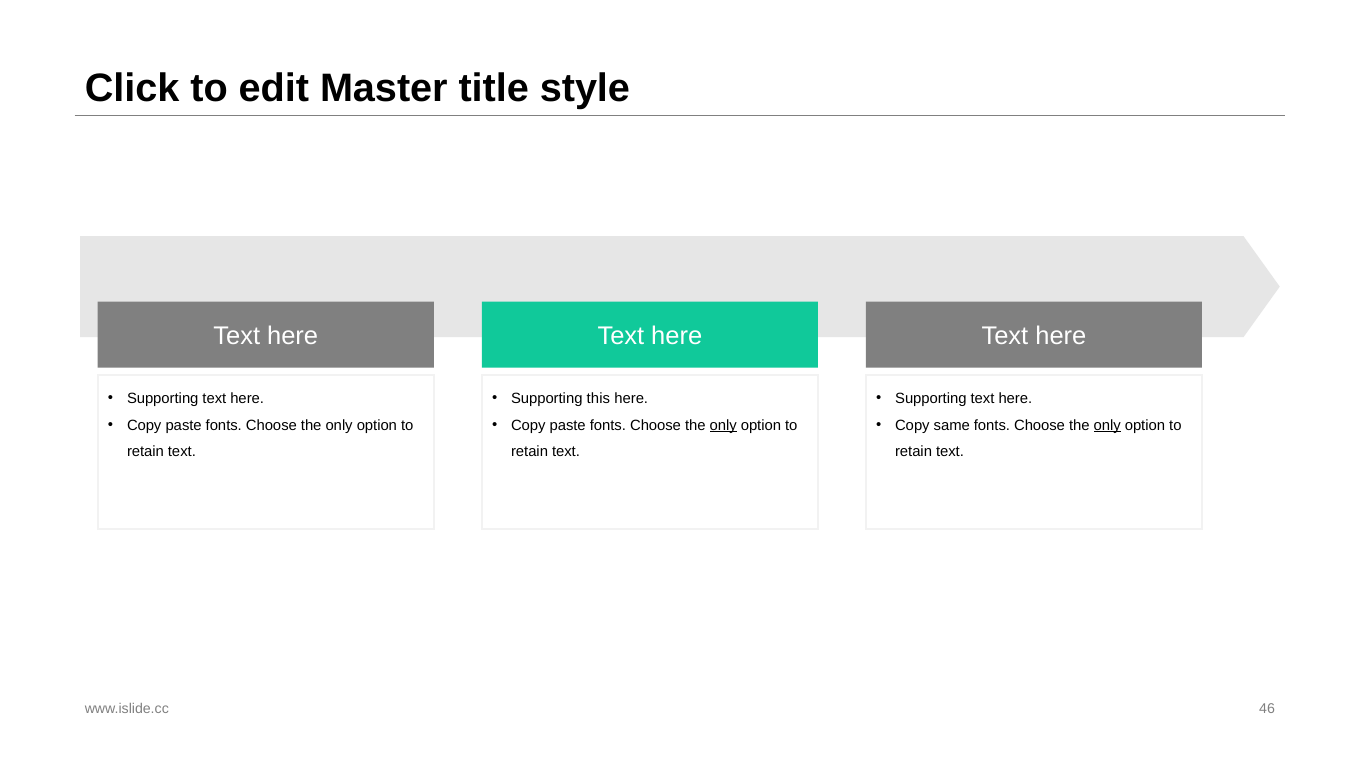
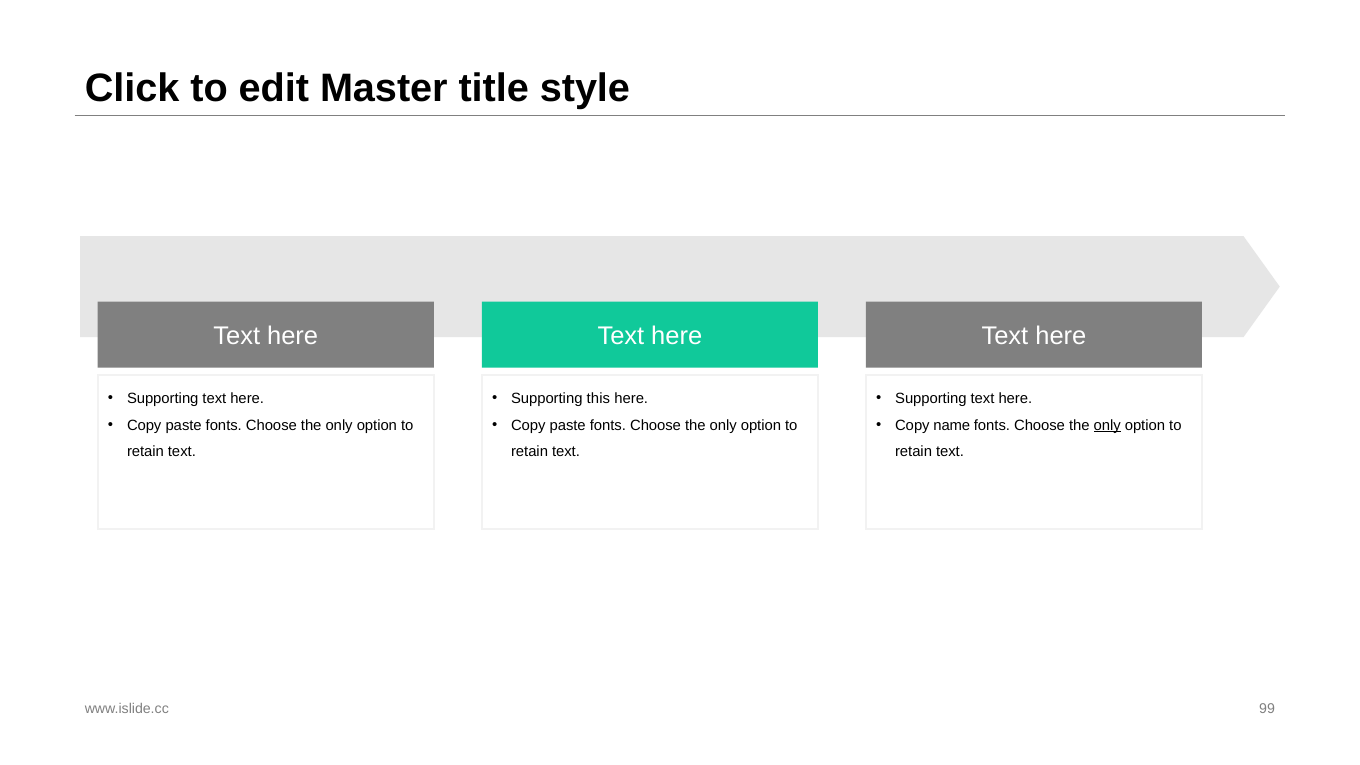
only at (723, 425) underline: present -> none
same: same -> name
46: 46 -> 99
